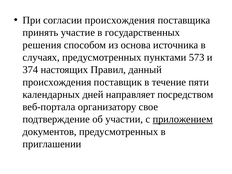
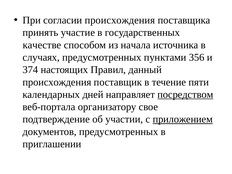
решения: решения -> качестве
основа: основа -> начала
573: 573 -> 356
посредством underline: none -> present
